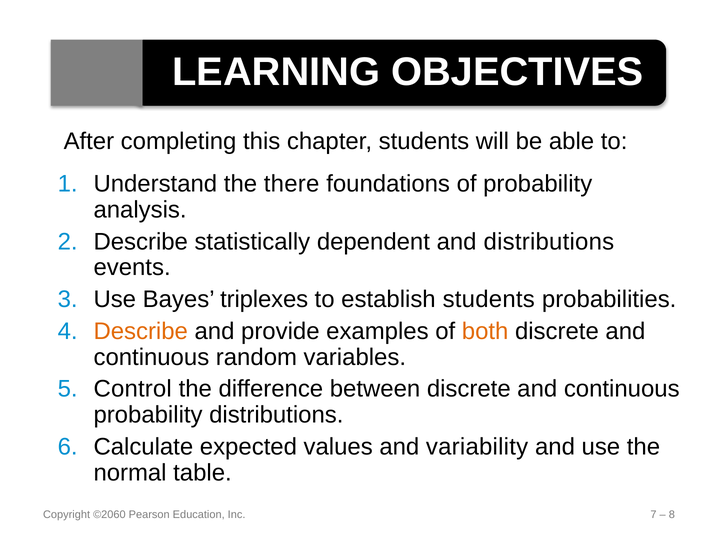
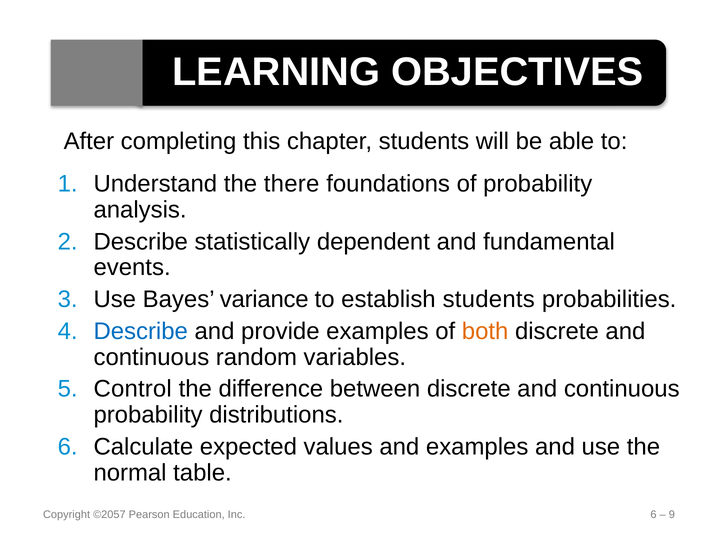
and distributions: distributions -> fundamental
triplexes: triplexes -> variance
Describe at (141, 331) colour: orange -> blue
and variability: variability -> examples
©2060: ©2060 -> ©2057
Inc 7: 7 -> 6
8: 8 -> 9
